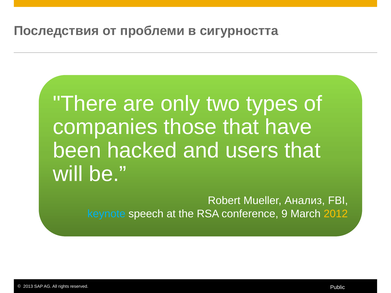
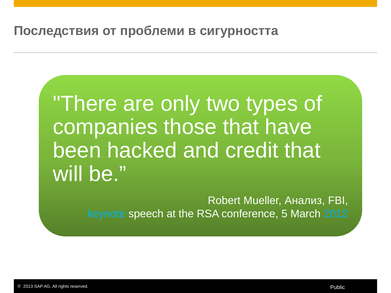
users: users -> credit
conference 9: 9 -> 5
2012 colour: yellow -> light blue
